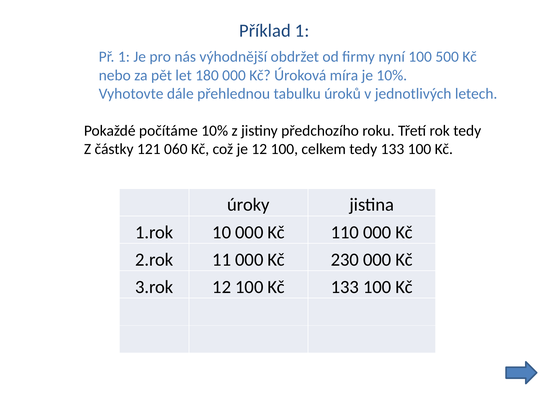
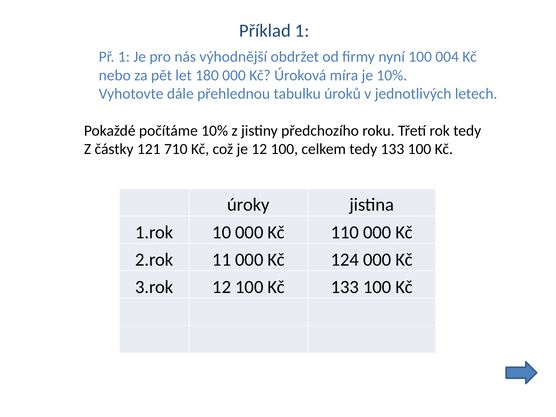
500: 500 -> 004
060: 060 -> 710
230: 230 -> 124
